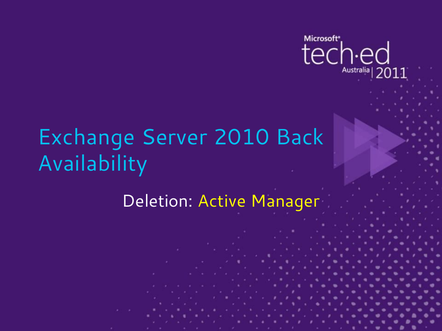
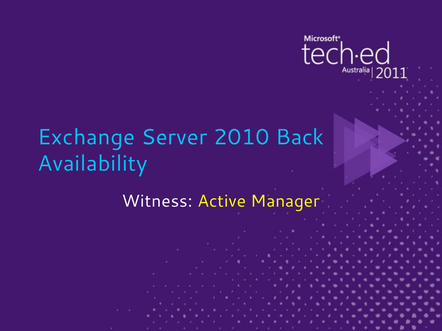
Deletion: Deletion -> Witness
